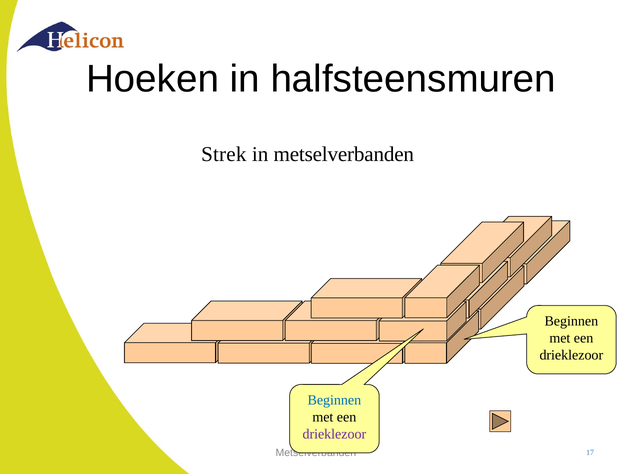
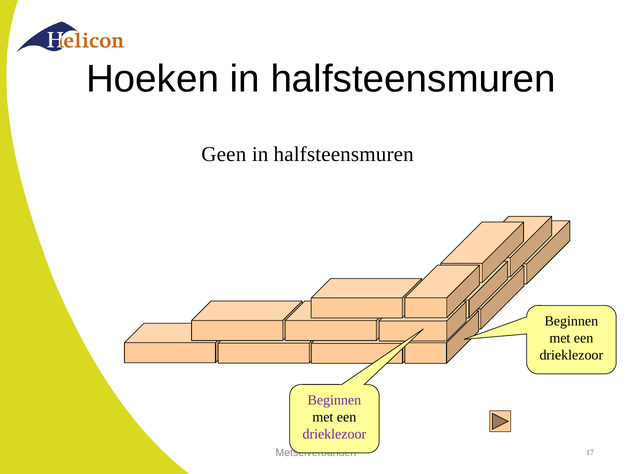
Strek: Strek -> Geen
metselverbanden at (344, 154): metselverbanden -> halfsteensmuren
Beginnen at (334, 400) colour: blue -> purple
